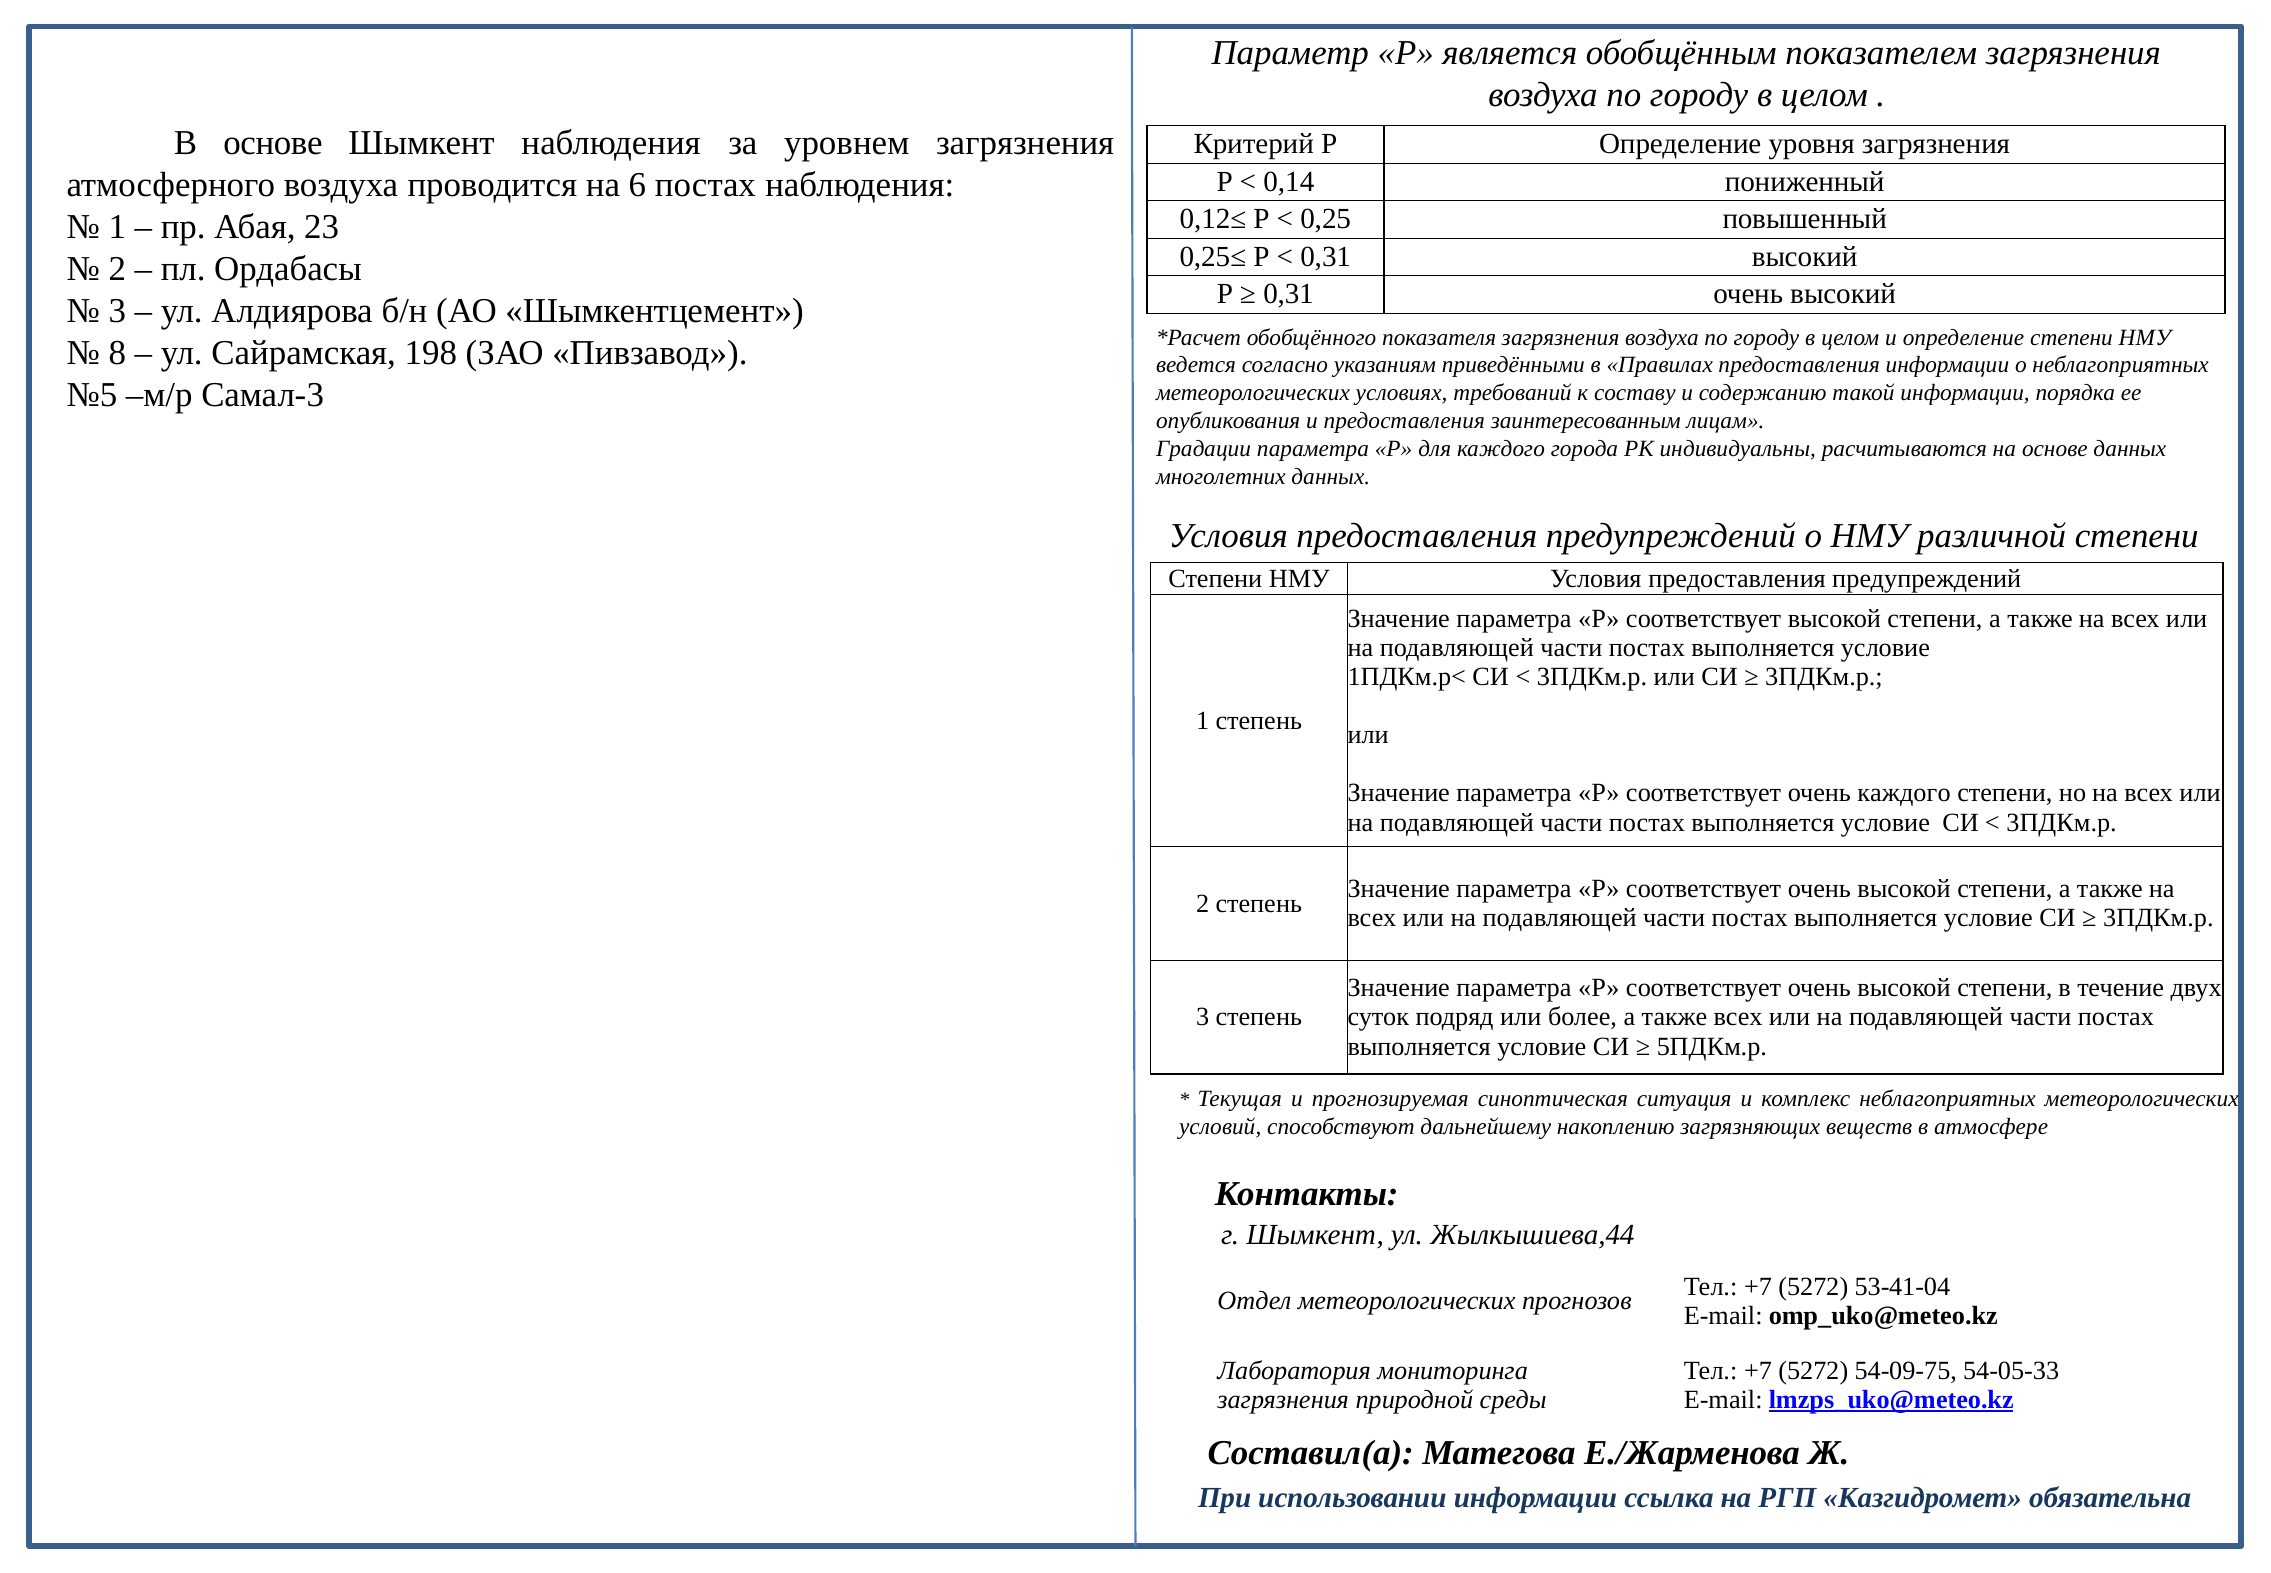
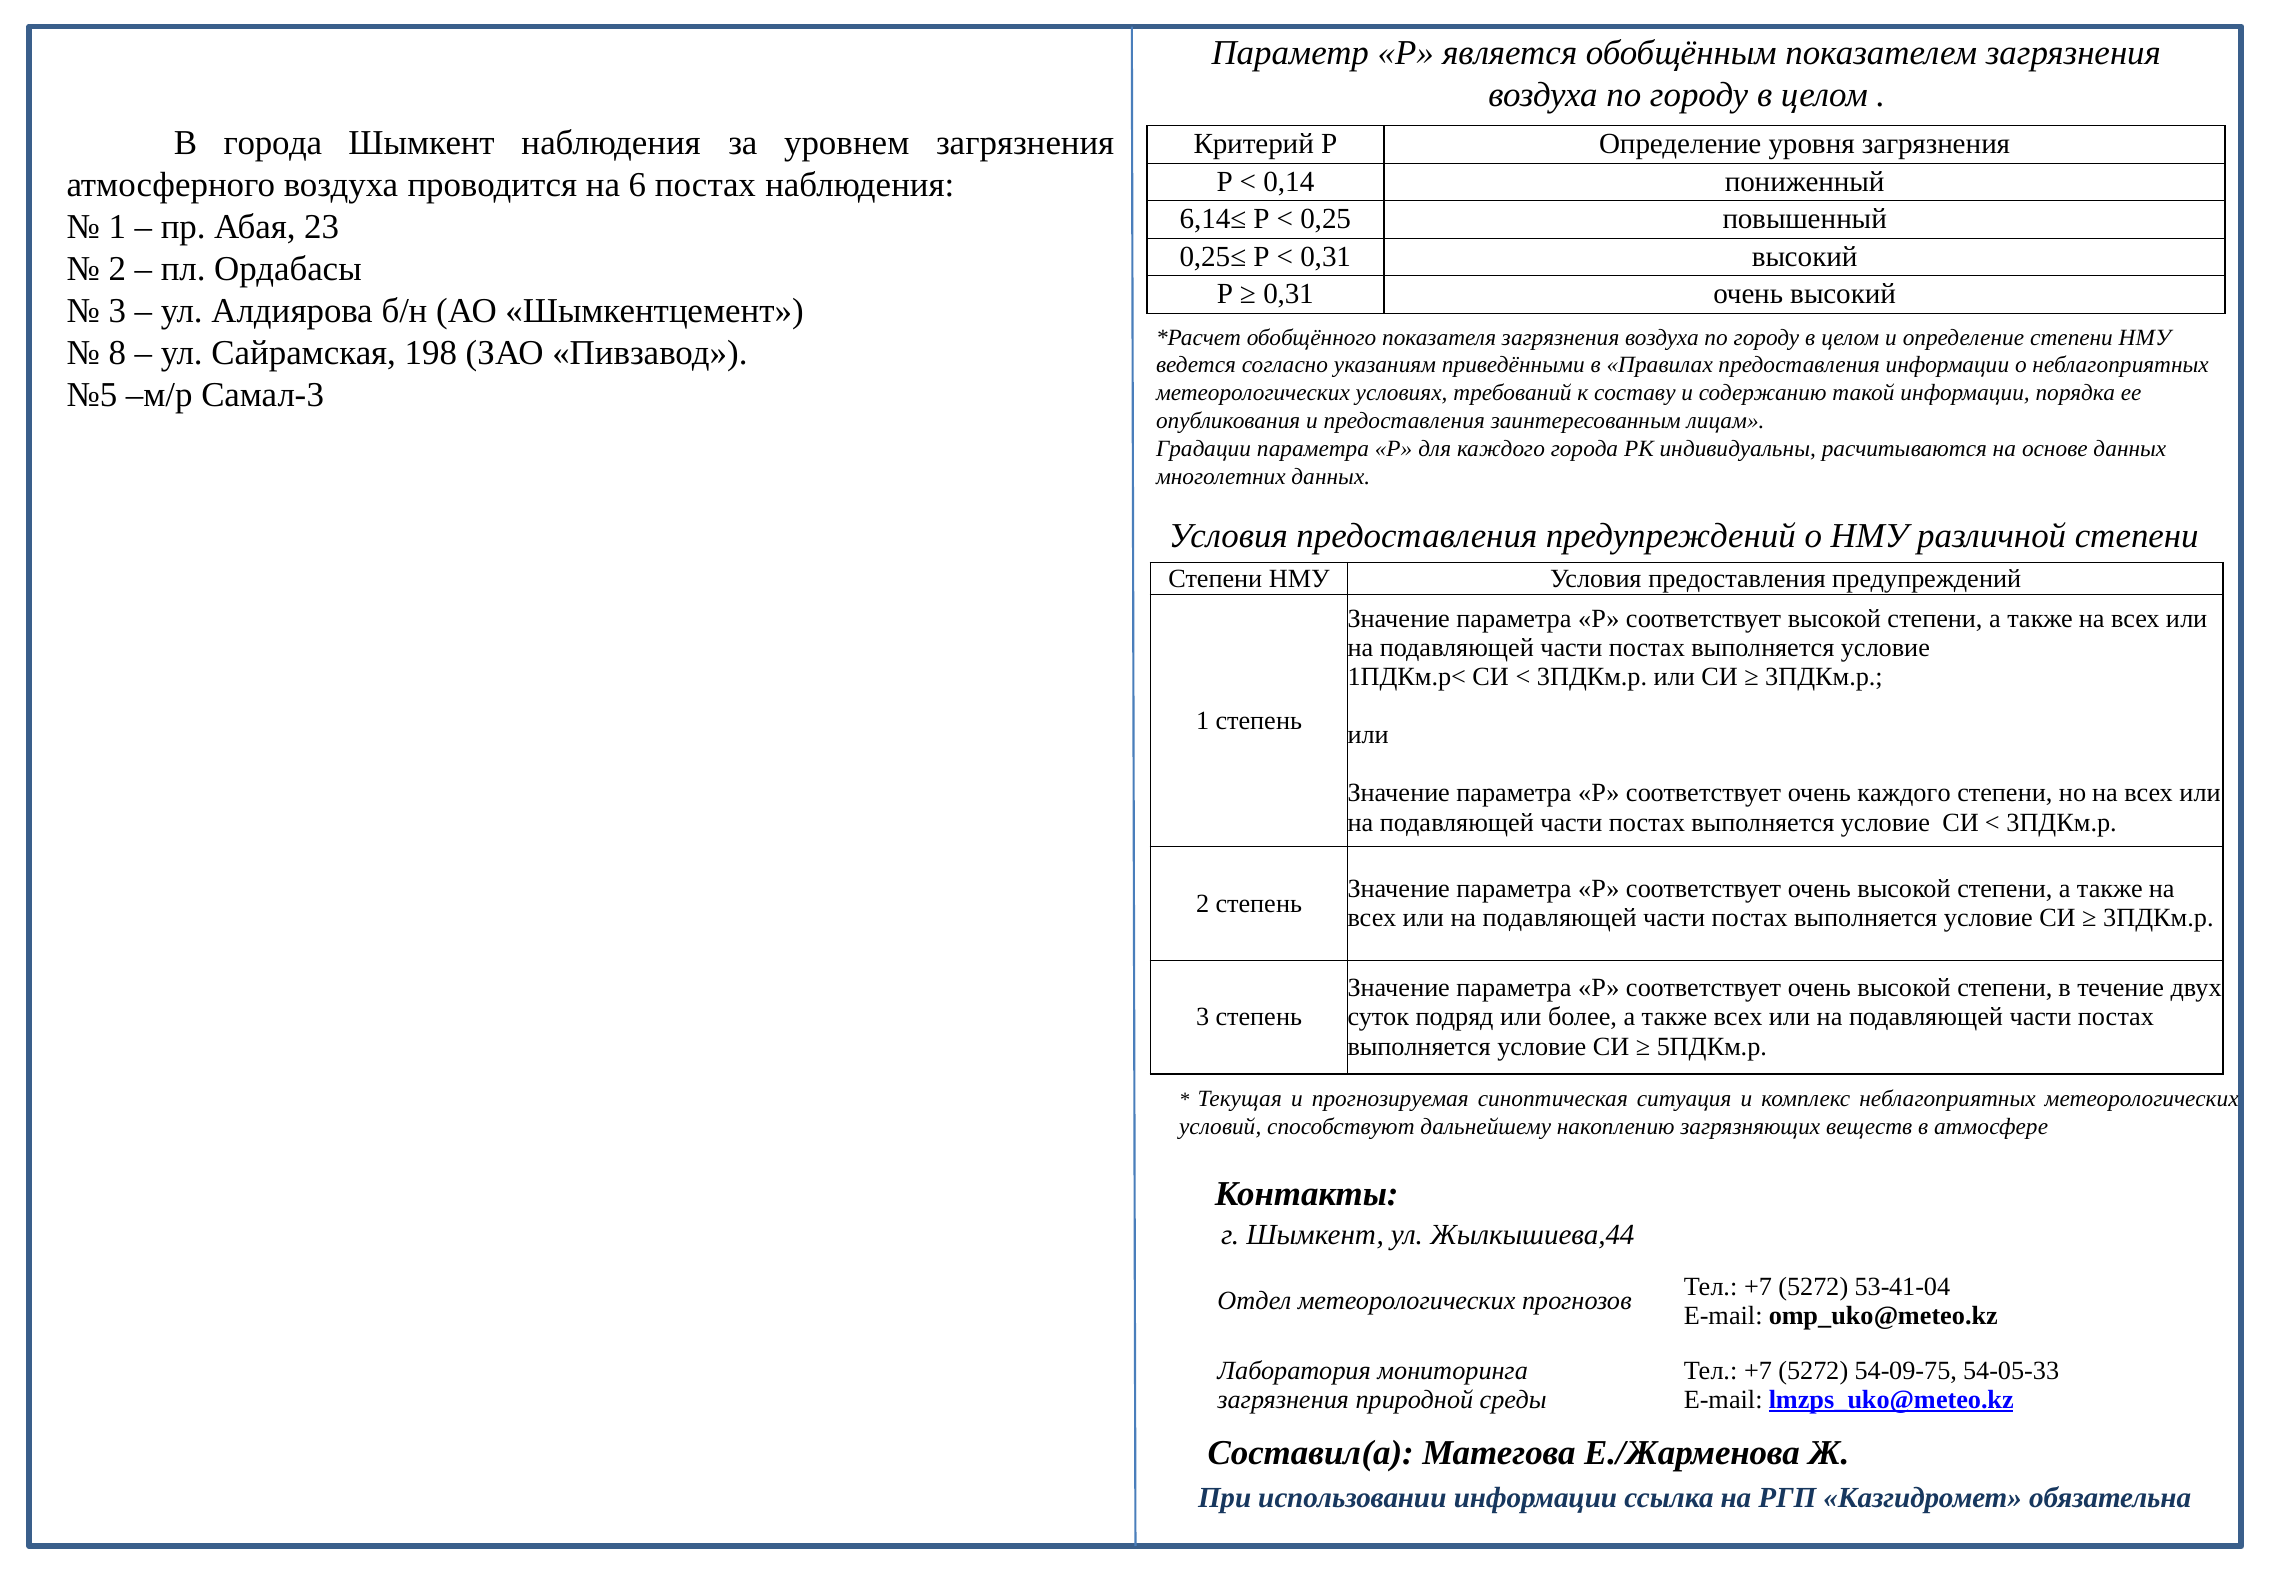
В основе: основе -> города
0,12≤: 0,12≤ -> 6,14≤
